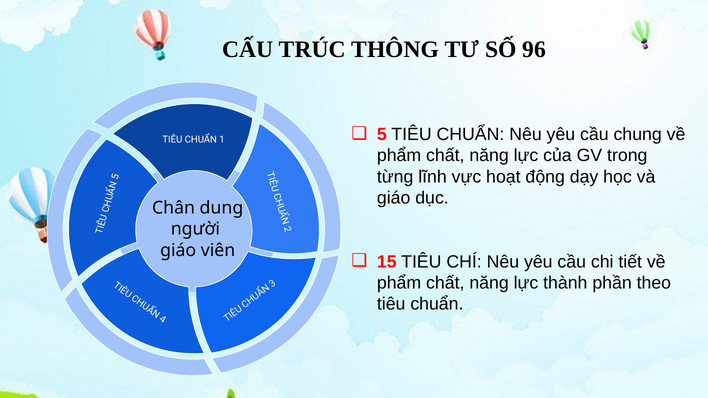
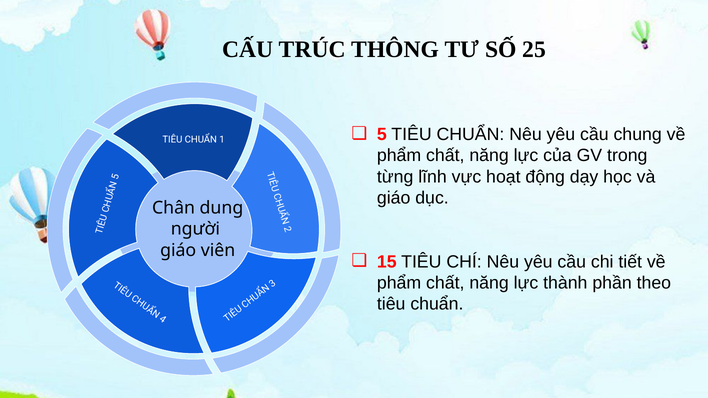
96: 96 -> 25
